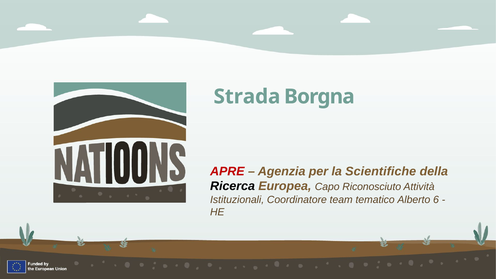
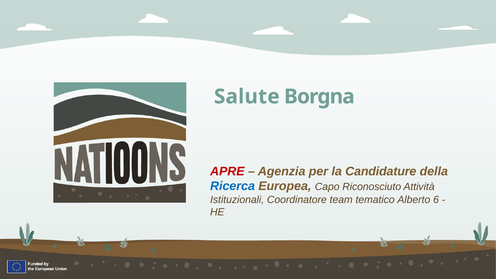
Strada: Strada -> Salute
Scientifiche: Scientifiche -> Candidature
Ricerca colour: black -> blue
